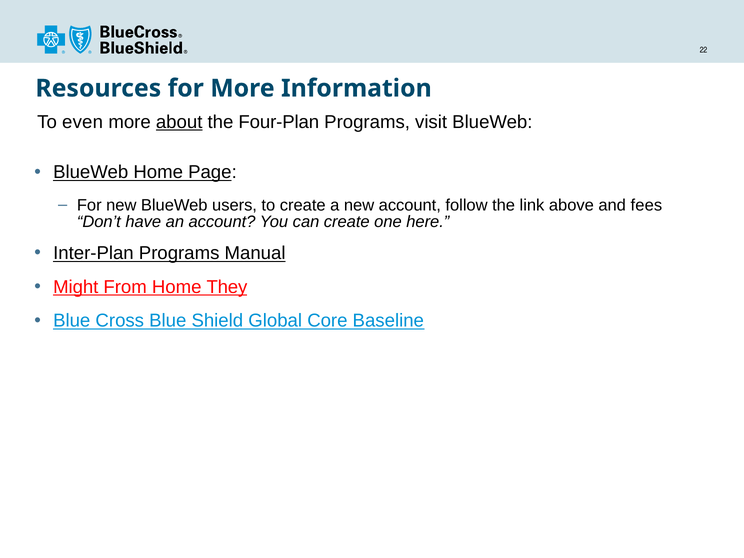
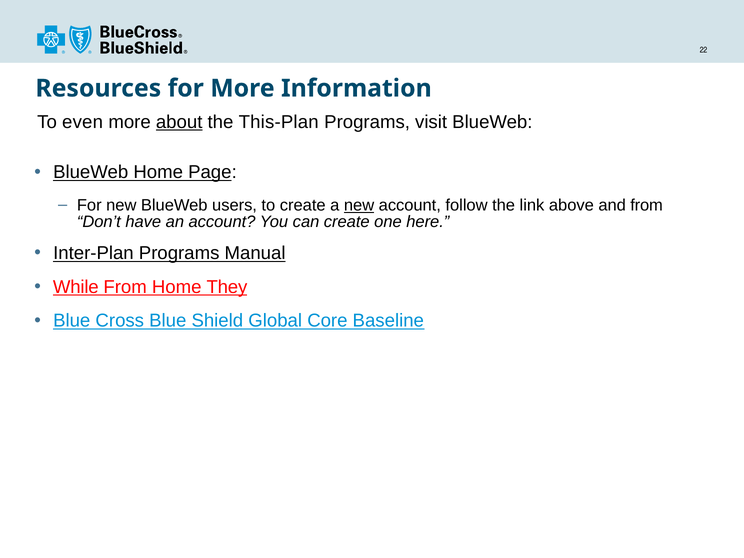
Four-Plan: Four-Plan -> This-Plan
new at (359, 205) underline: none -> present
and fees: fees -> from
Might: Might -> While
